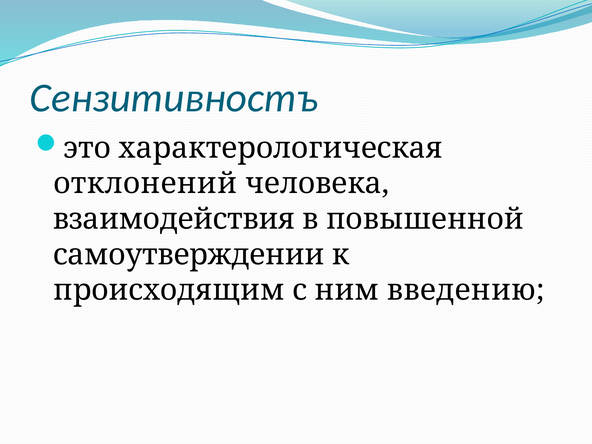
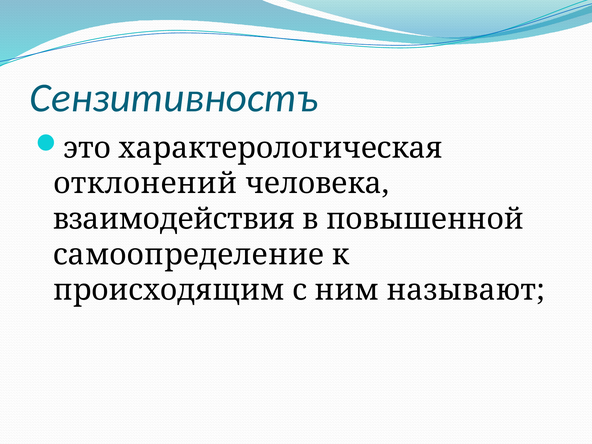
самоутверждении: самоутверждении -> самоопределение
введению: введению -> называют
